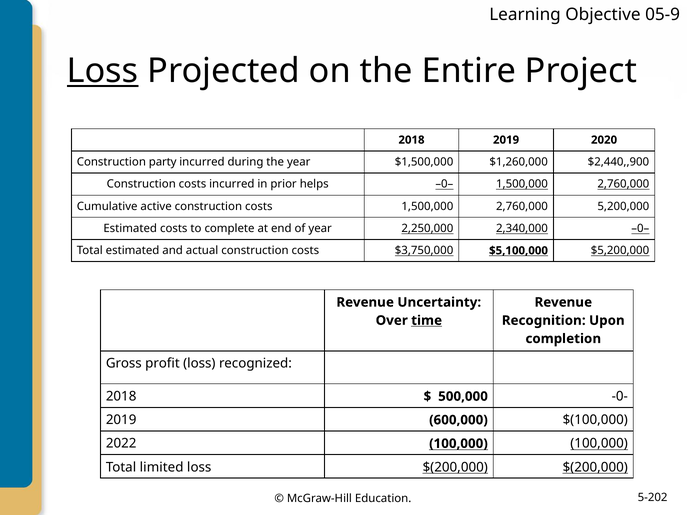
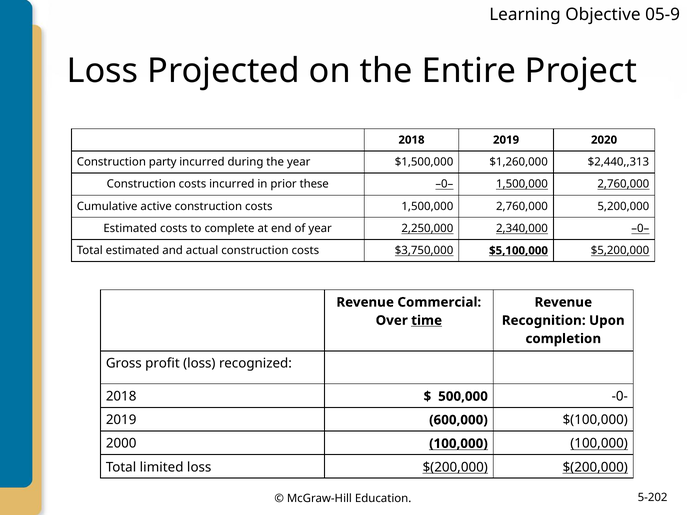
Loss at (103, 71) underline: present -> none
$2,440,,900: $2,440,,900 -> $2,440,,313
helps: helps -> these
Uncertainty: Uncertainty -> Commercial
2022: 2022 -> 2000
